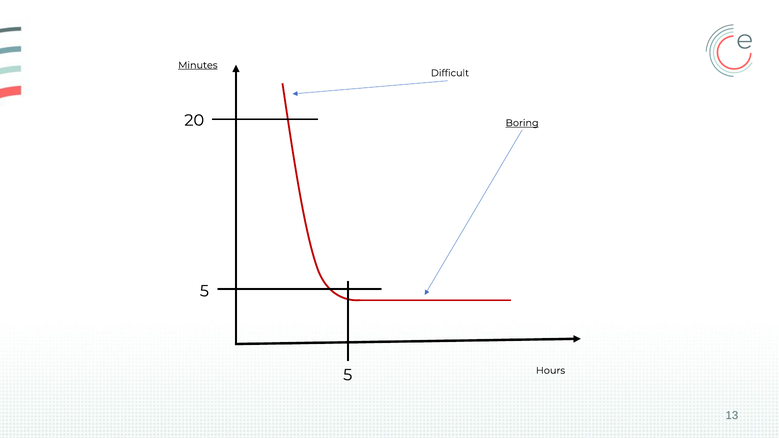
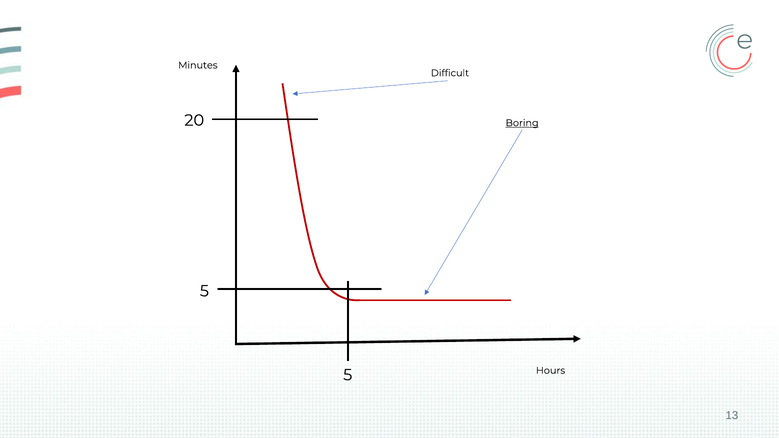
Minutes underline: present -> none
